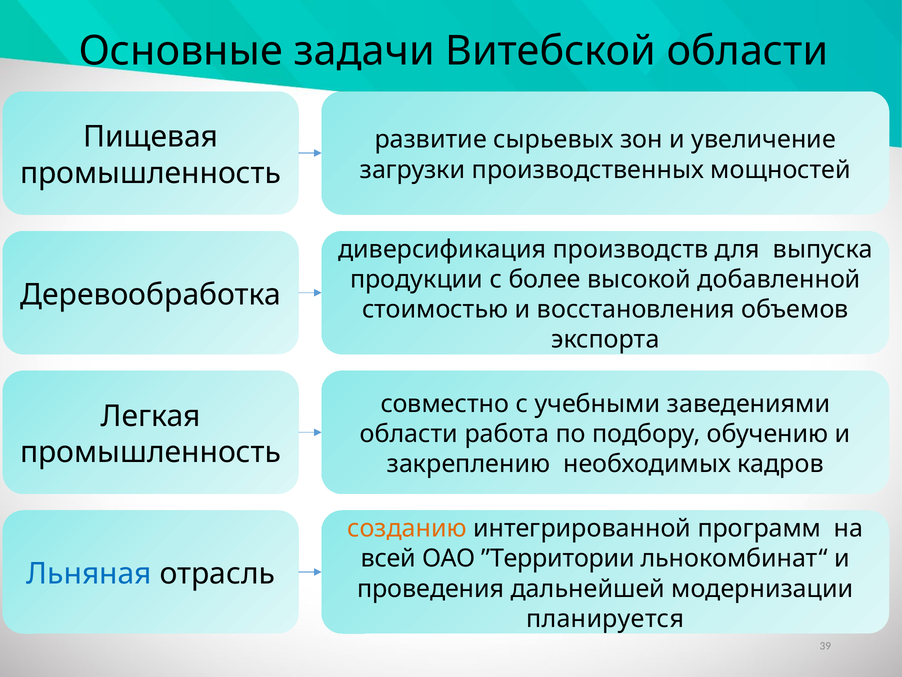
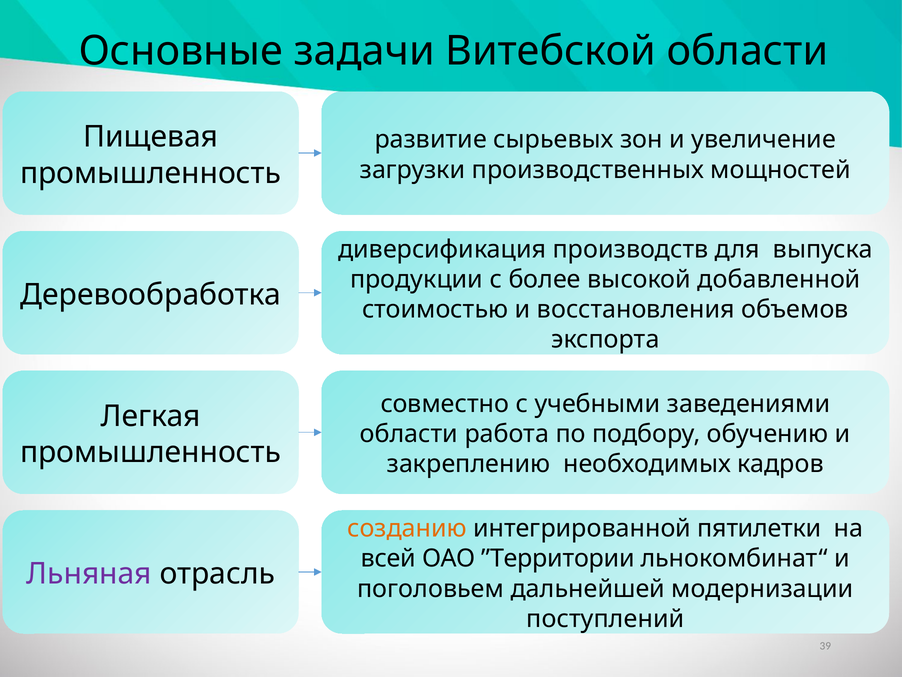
программ: программ -> пятилетки
Льняная colour: blue -> purple
проведения: проведения -> поголовьем
планируется: планируется -> поступлений
